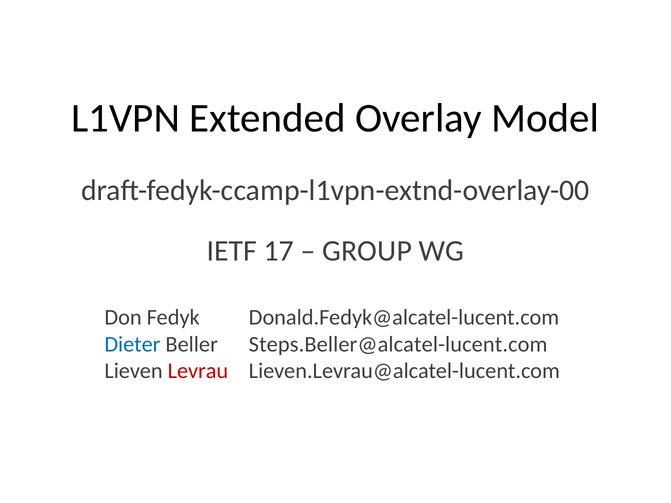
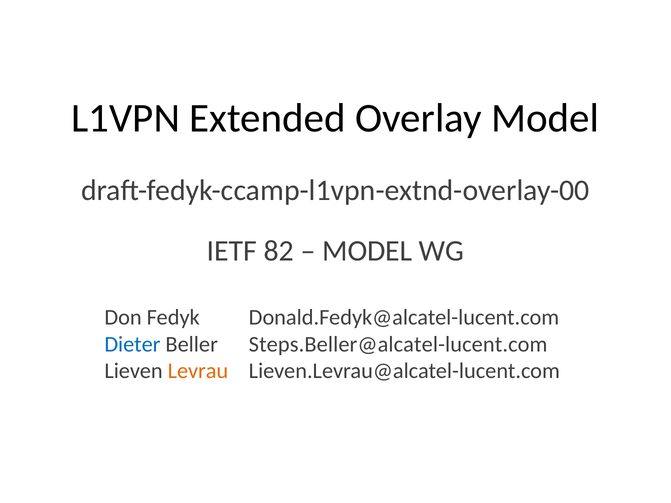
17: 17 -> 82
GROUP at (367, 251): GROUP -> MODEL
Levrau colour: red -> orange
